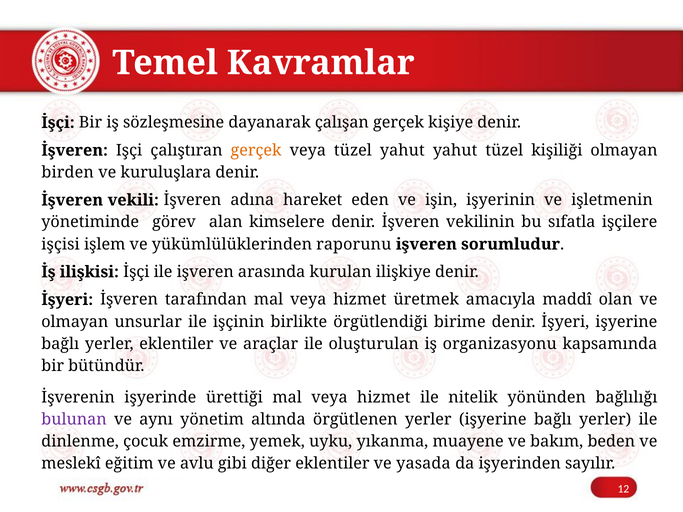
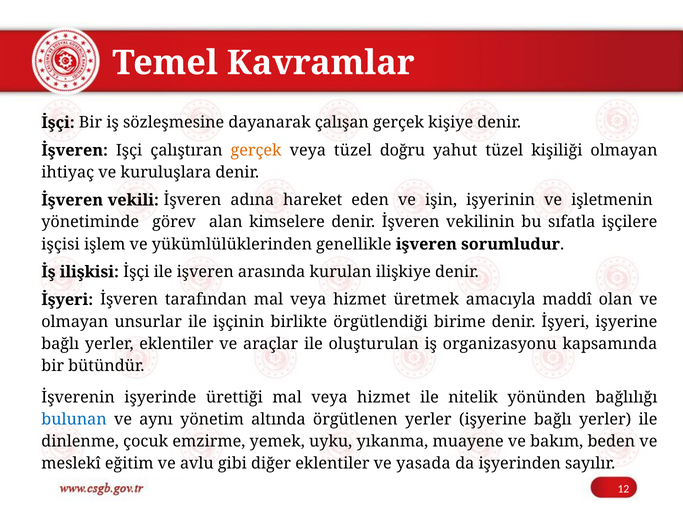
tüzel yahut: yahut -> doğru
birden: birden -> ihtiyaç
raporunu: raporunu -> genellikle
bulunan colour: purple -> blue
